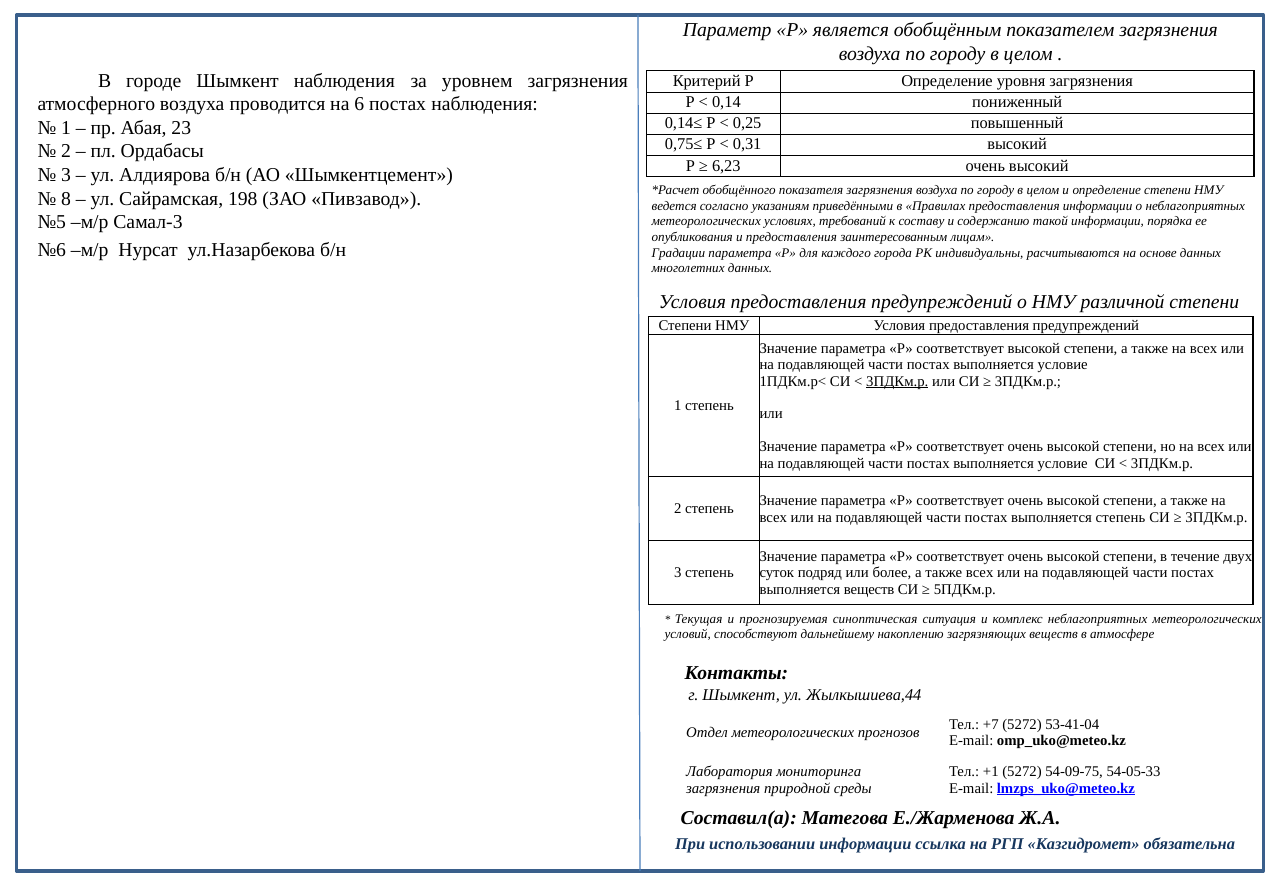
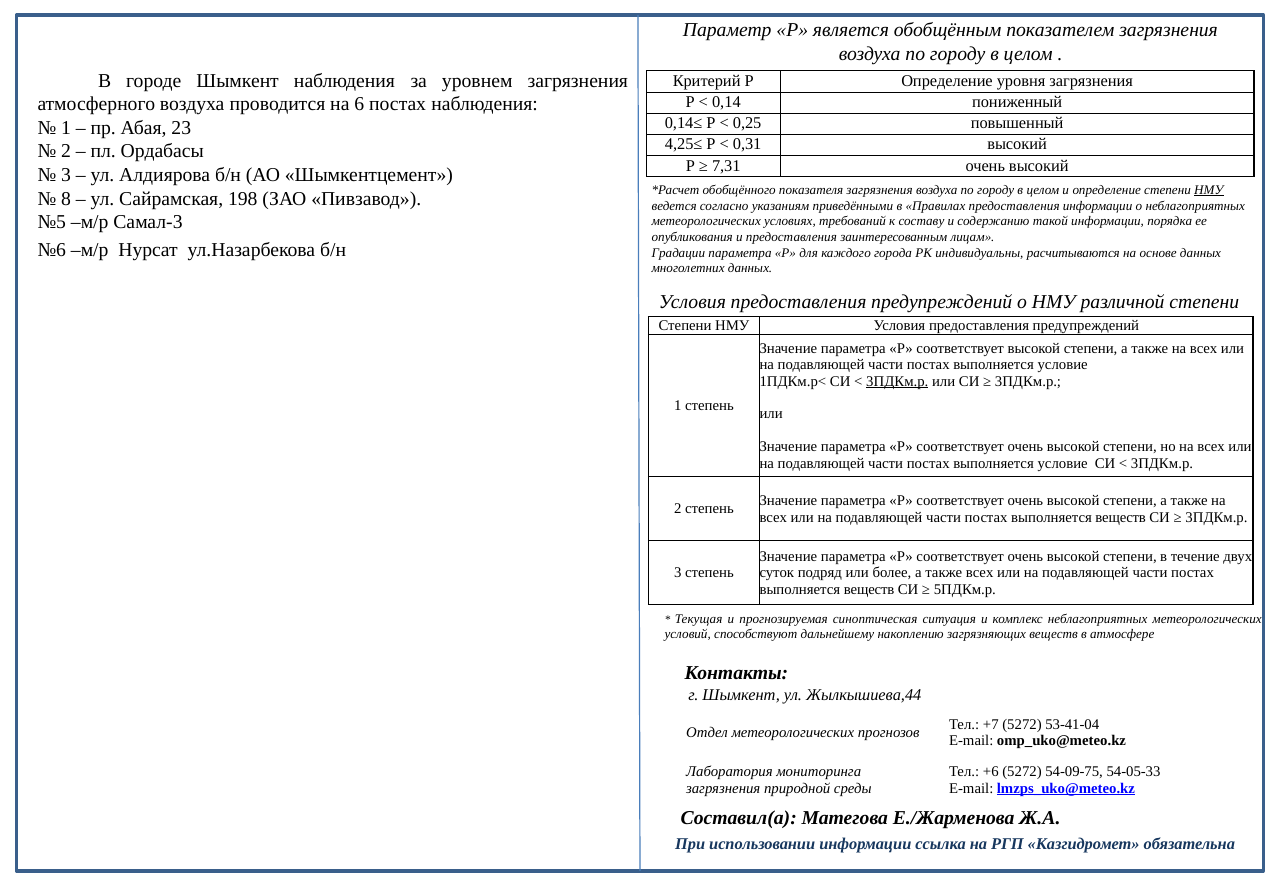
0,75≤: 0,75≤ -> 4,25≤
6,23: 6,23 -> 7,31
НМУ at (1209, 190) underline: none -> present
степень at (1121, 517): степень -> веществ
+1: +1 -> +6
